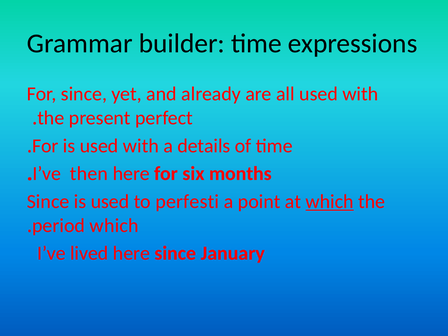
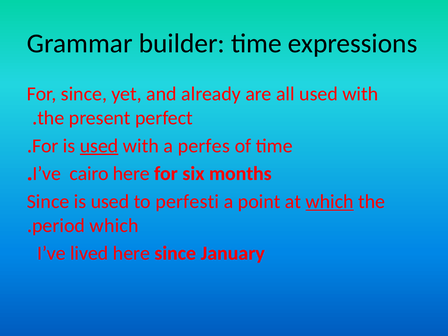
used at (99, 146) underline: none -> present
details: details -> perfes
then: then -> cairo
